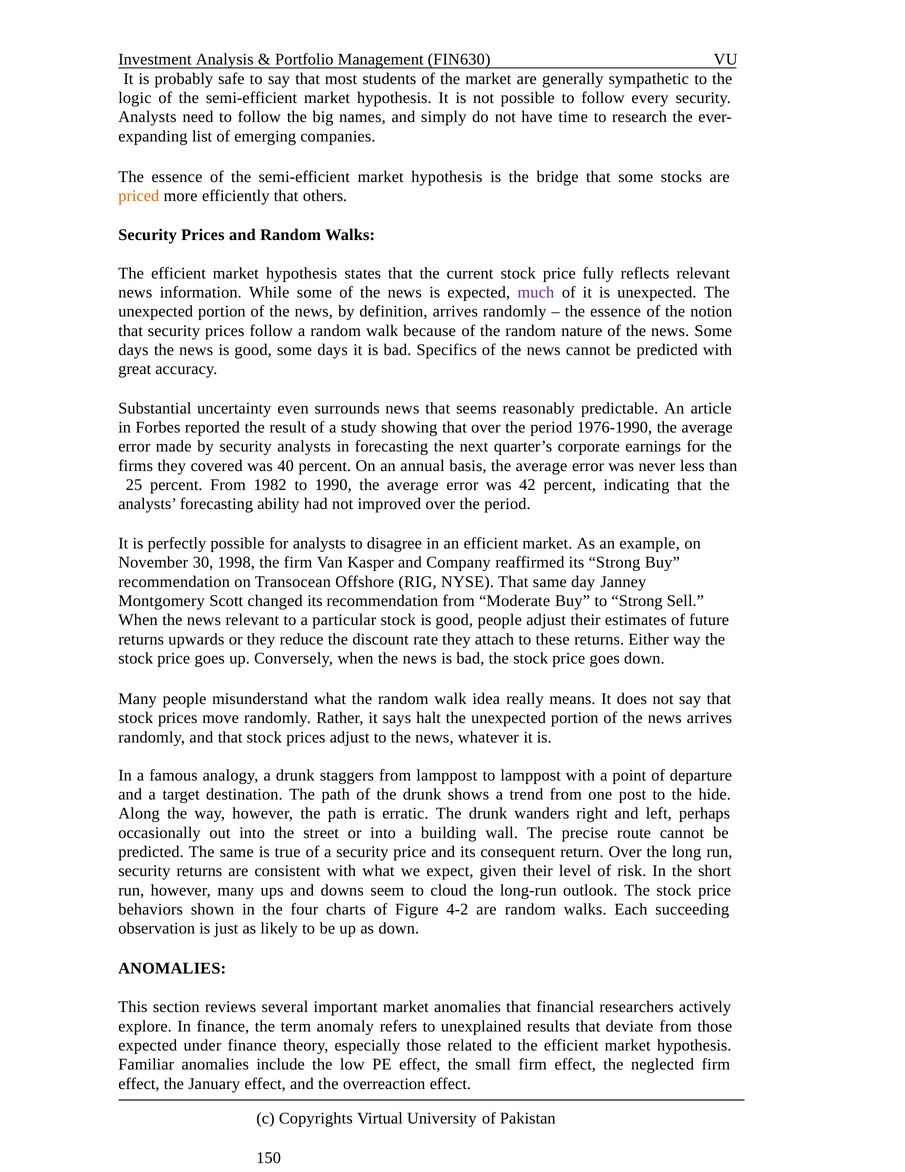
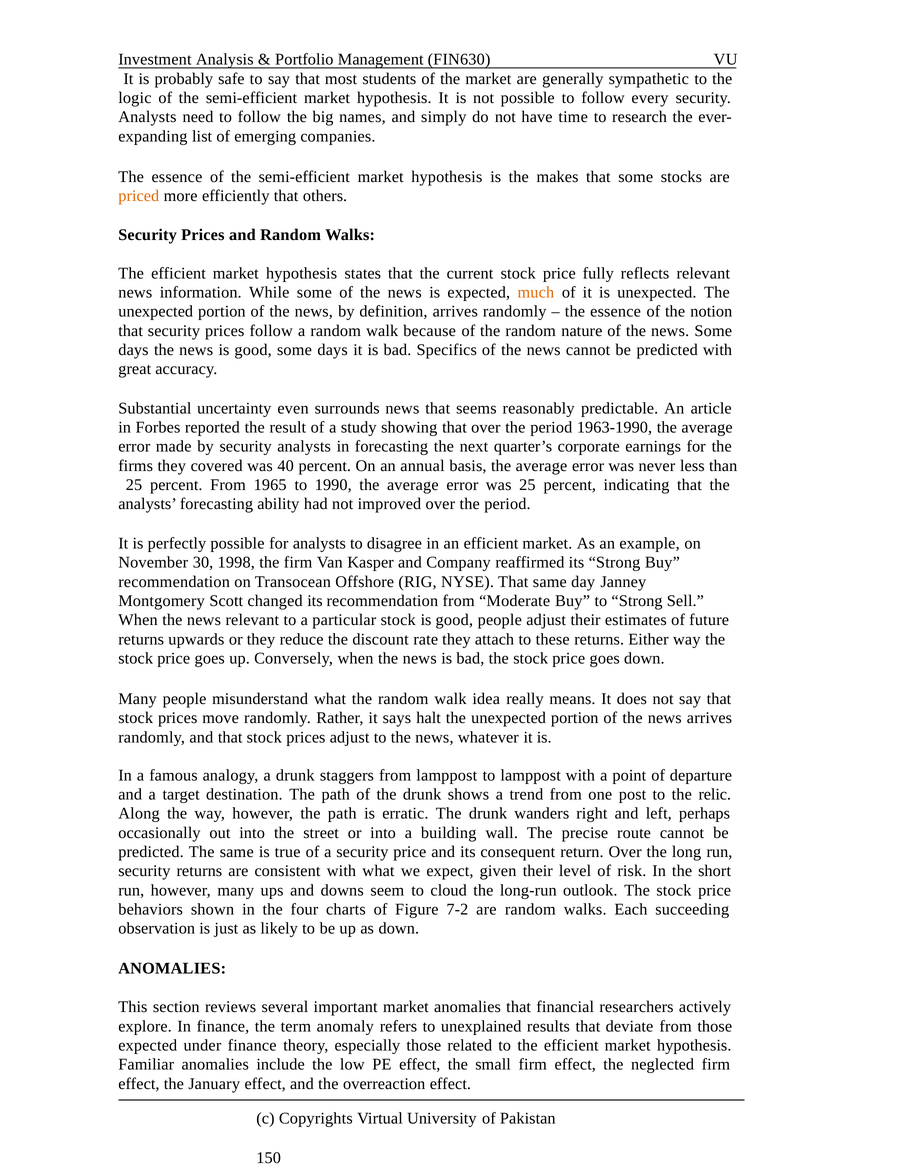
bridge: bridge -> makes
much colour: purple -> orange
1976-1990: 1976-1990 -> 1963-1990
1982: 1982 -> 1965
was 42: 42 -> 25
hide: hide -> relic
4-2: 4-2 -> 7-2
